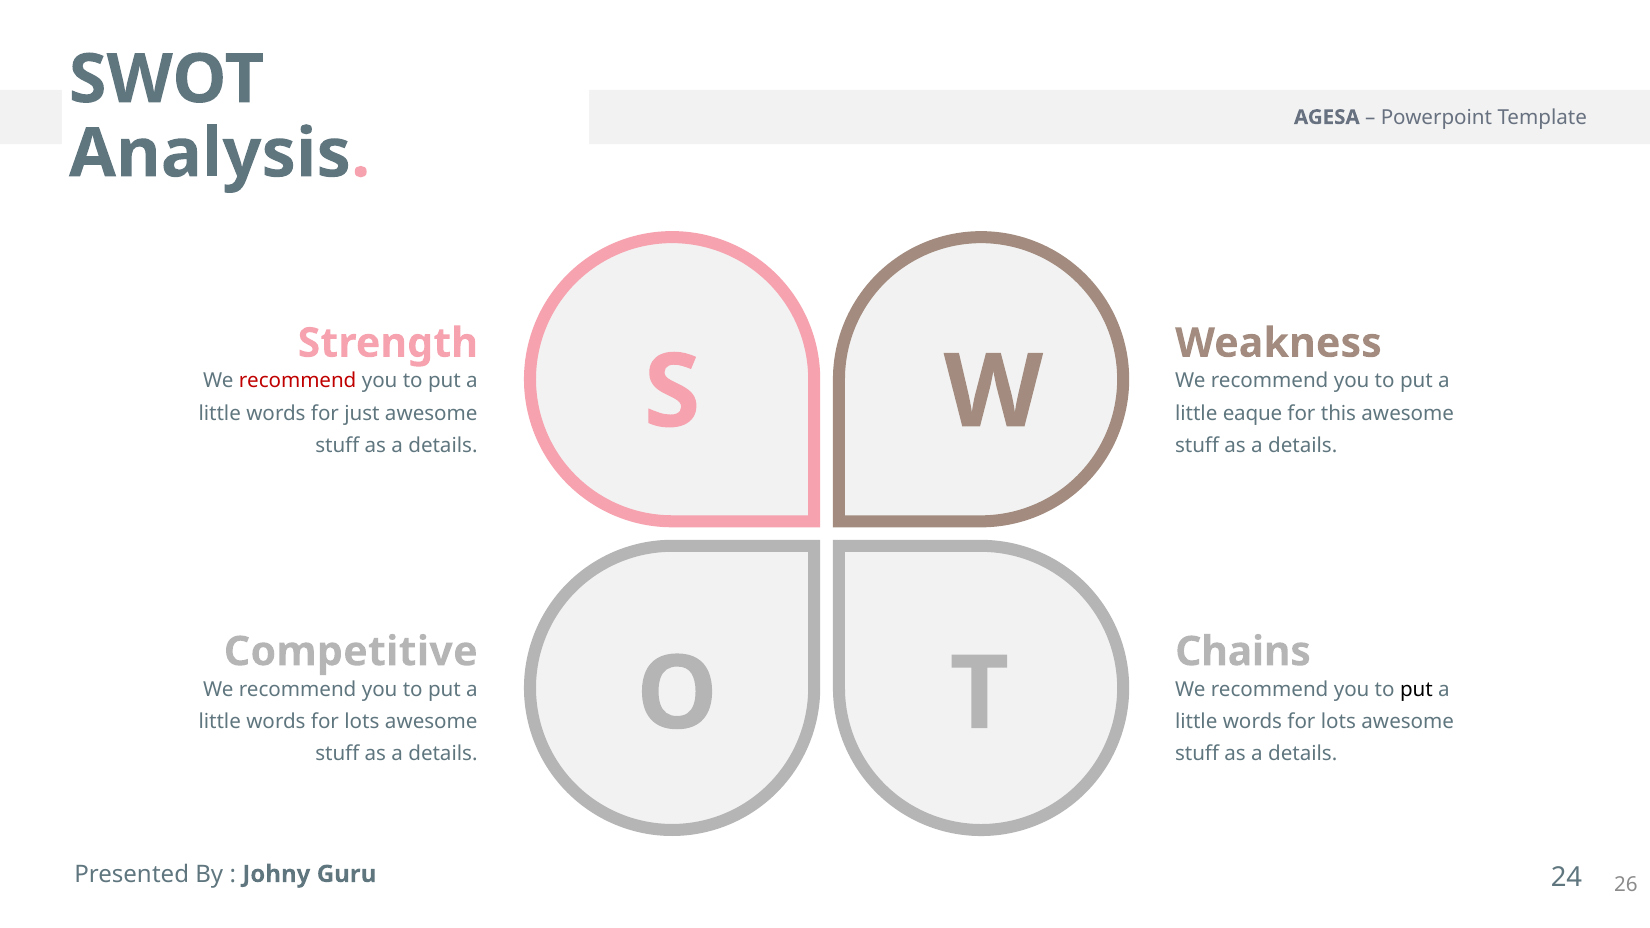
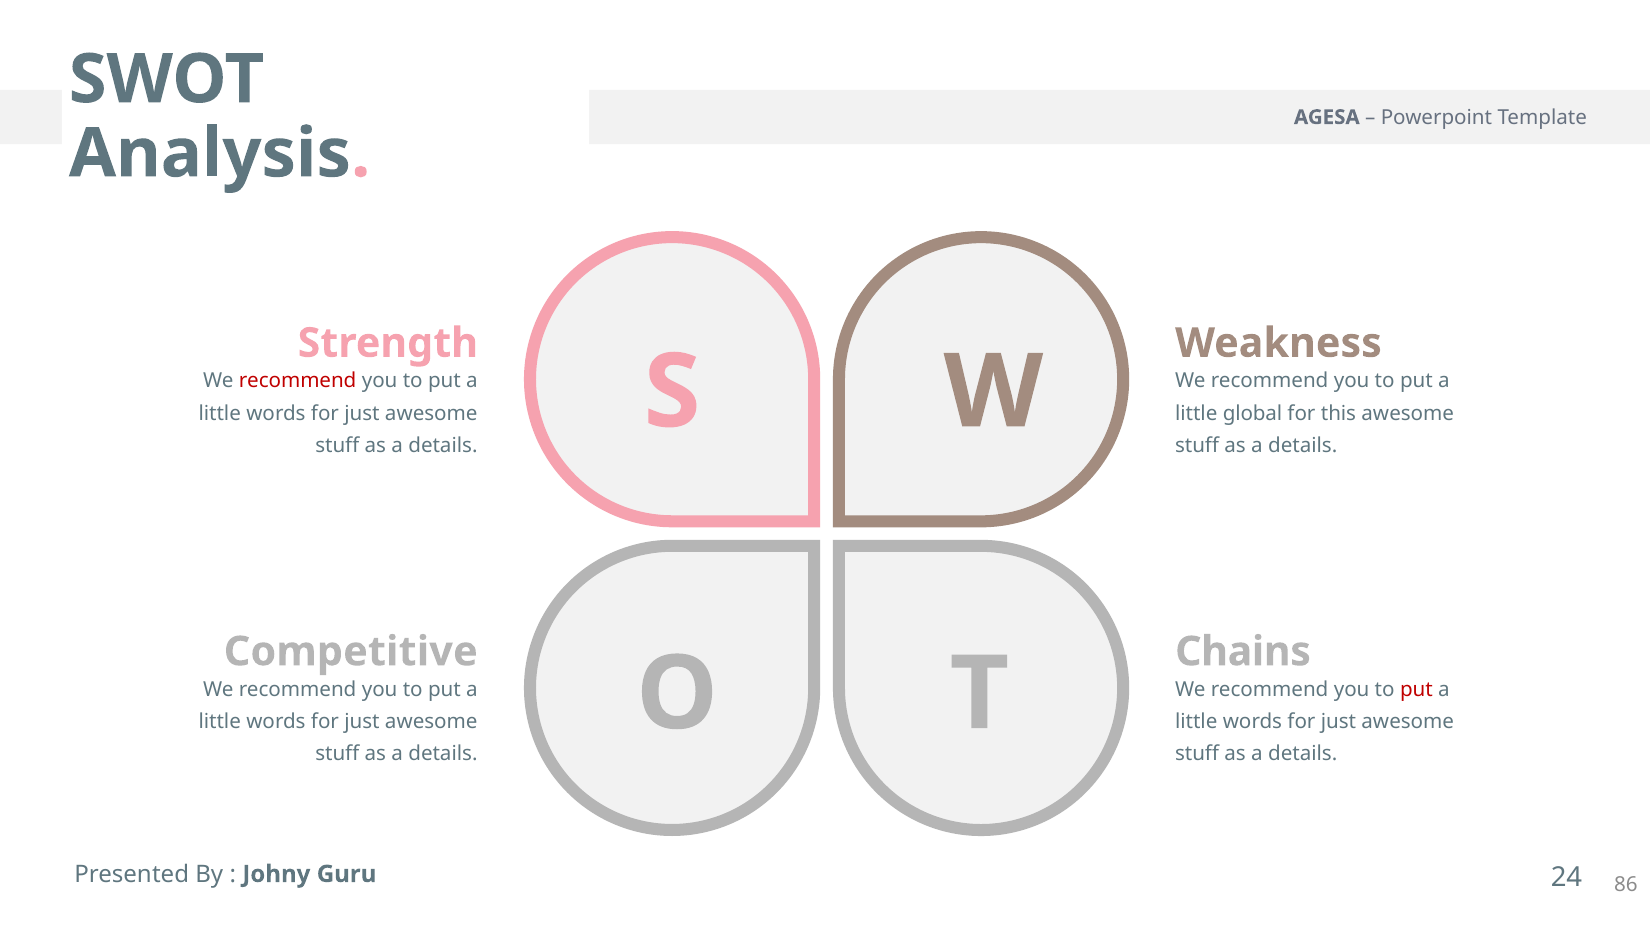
eaque: eaque -> global
put at (1416, 690) colour: black -> red
lots at (362, 722): lots -> just
lots at (1338, 722): lots -> just
26: 26 -> 86
